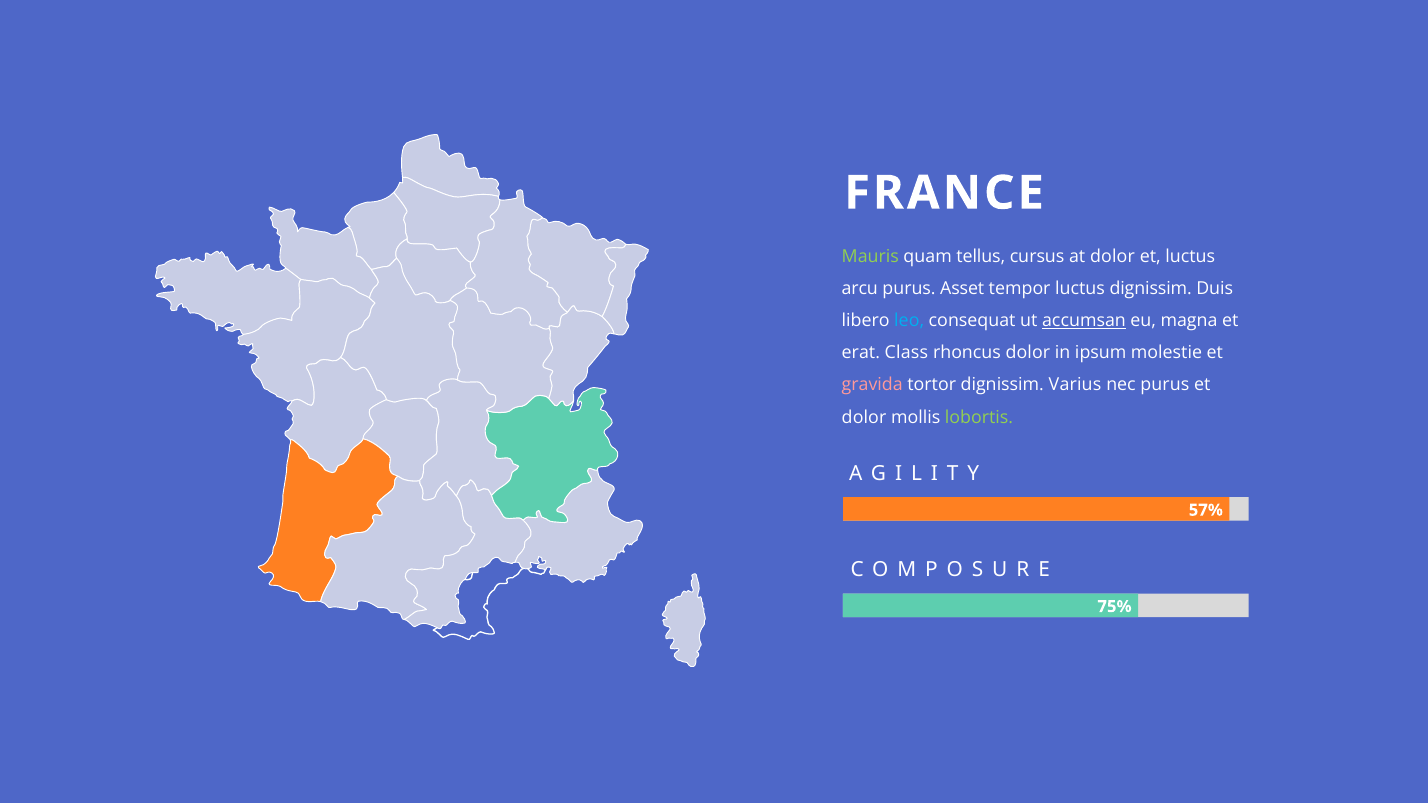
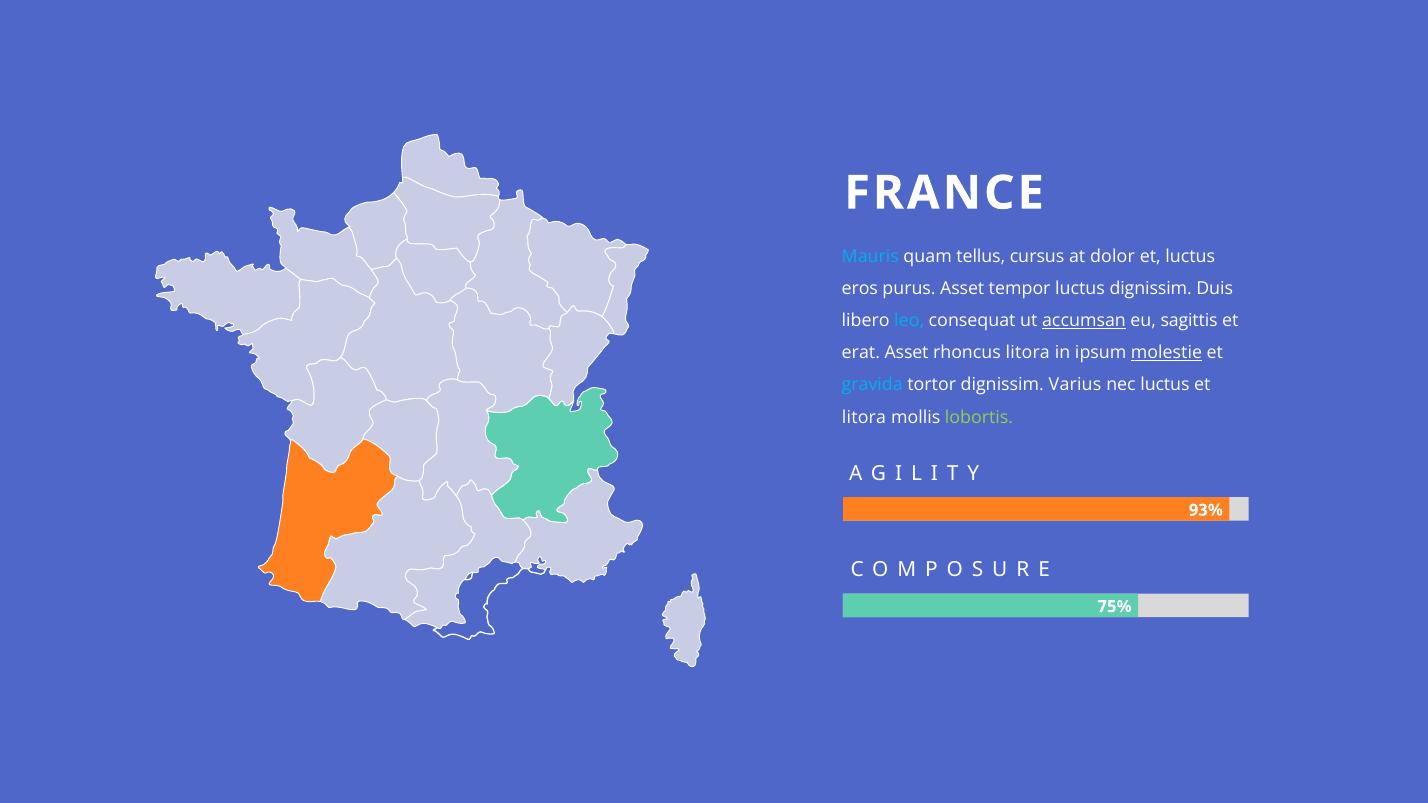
Mauris colour: light green -> light blue
arcu: arcu -> eros
magna: magna -> sagittis
erat Class: Class -> Asset
rhoncus dolor: dolor -> litora
molestie underline: none -> present
gravida colour: pink -> light blue
nec purus: purus -> luctus
dolor at (864, 417): dolor -> litora
57%: 57% -> 93%
